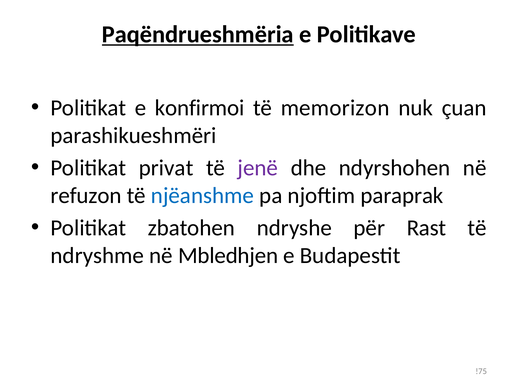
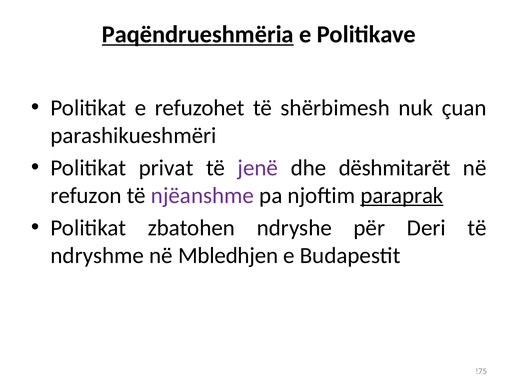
konfirmoi: konfirmoi -> refuzohet
memorizon: memorizon -> shërbimesh
ndyrshohen: ndyrshohen -> dëshmitarët
njëanshme colour: blue -> purple
paraprak underline: none -> present
Rast: Rast -> Deri
